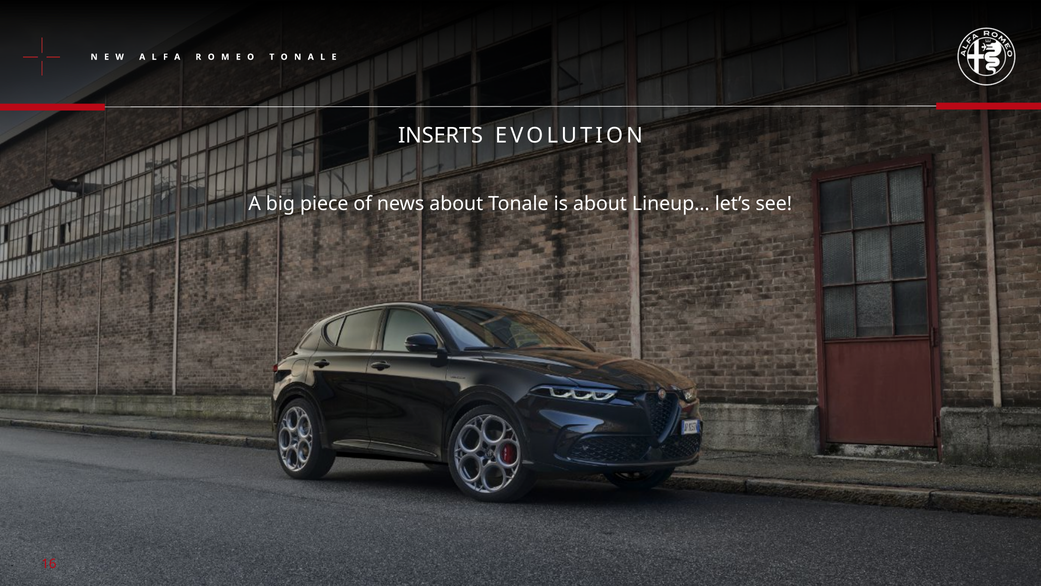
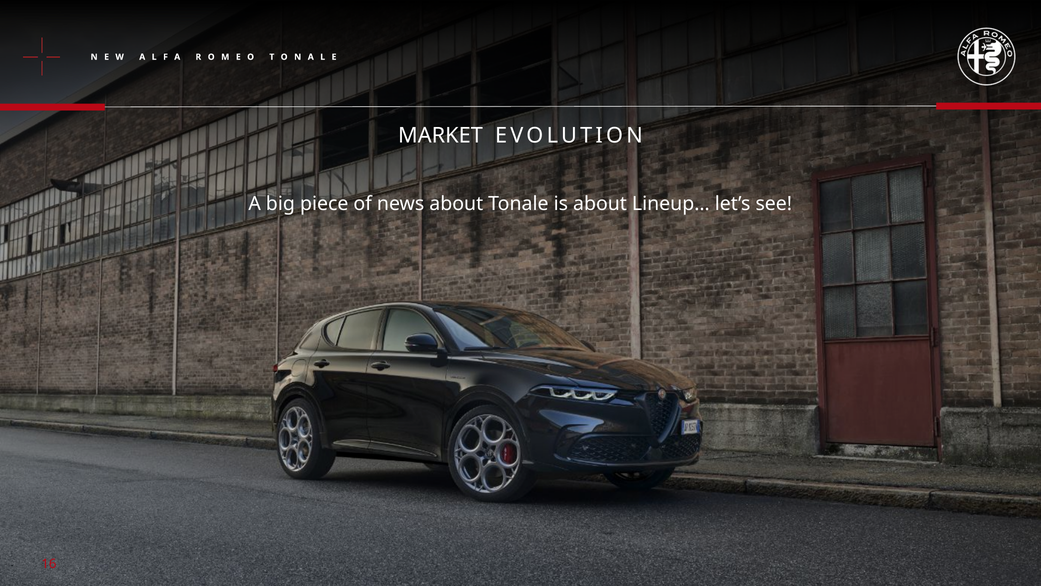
INSERTS: INSERTS -> MARKET
